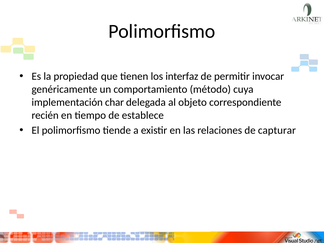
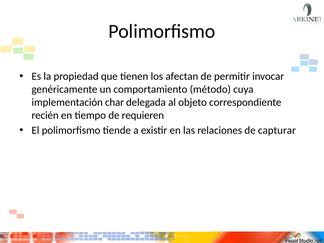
interfaz: interfaz -> afectan
establece: establece -> requieren
